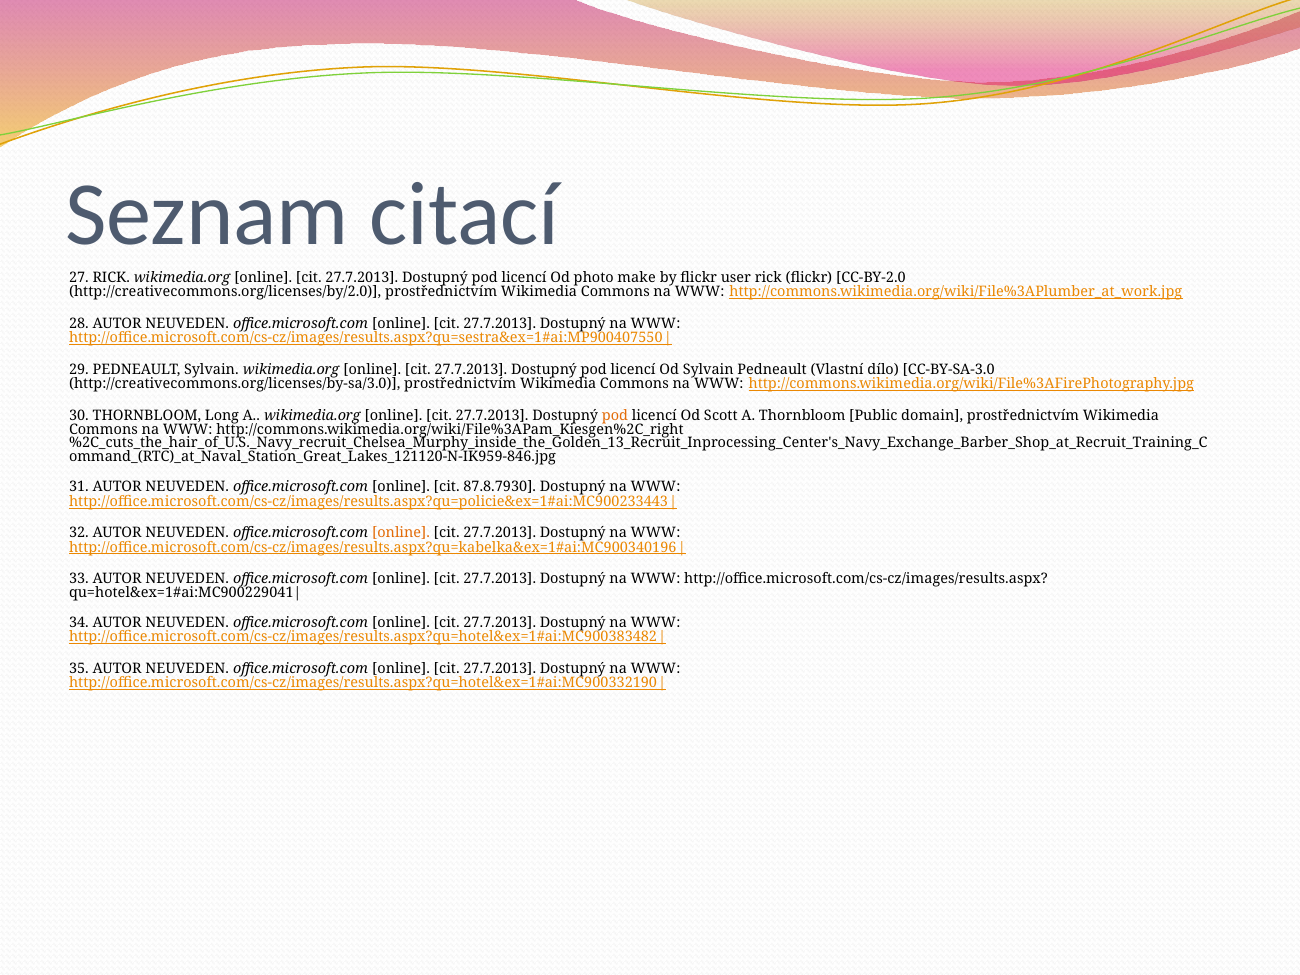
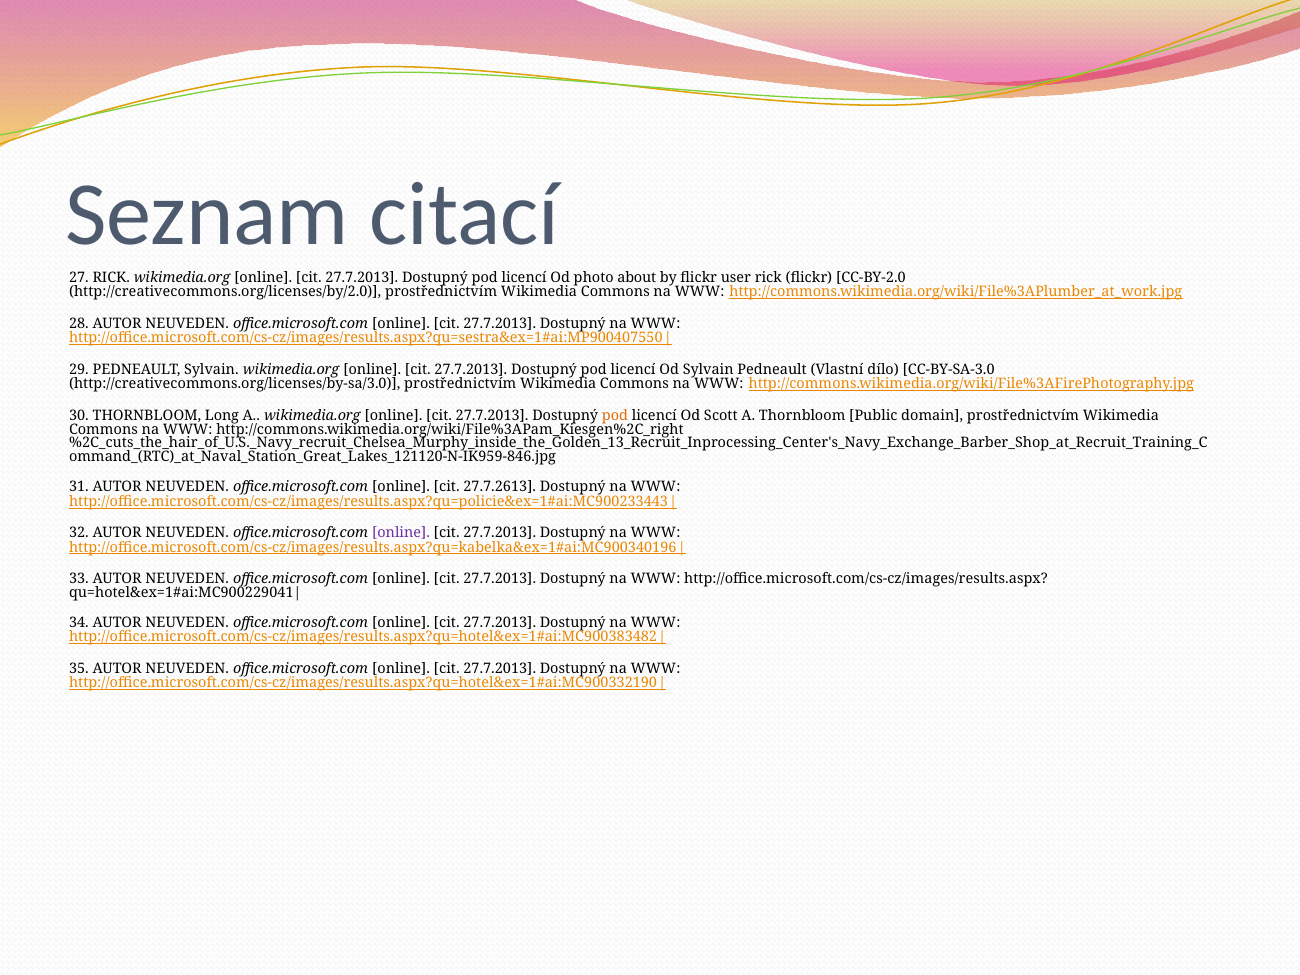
make: make -> about
87.8.7930: 87.8.7930 -> 27.7.2613
online at (401, 533) colour: orange -> purple
